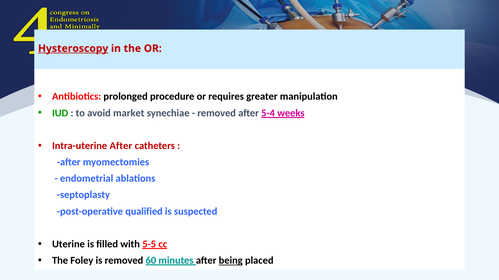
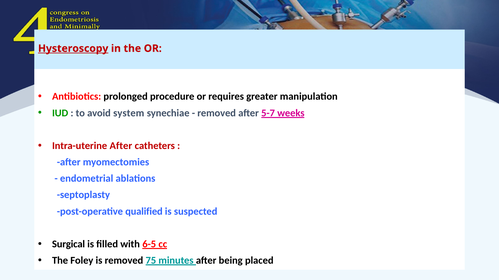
market: market -> system
5-4: 5-4 -> 5-7
Uterine: Uterine -> Surgical
5-5: 5-5 -> 6-5
60: 60 -> 75
being underline: present -> none
